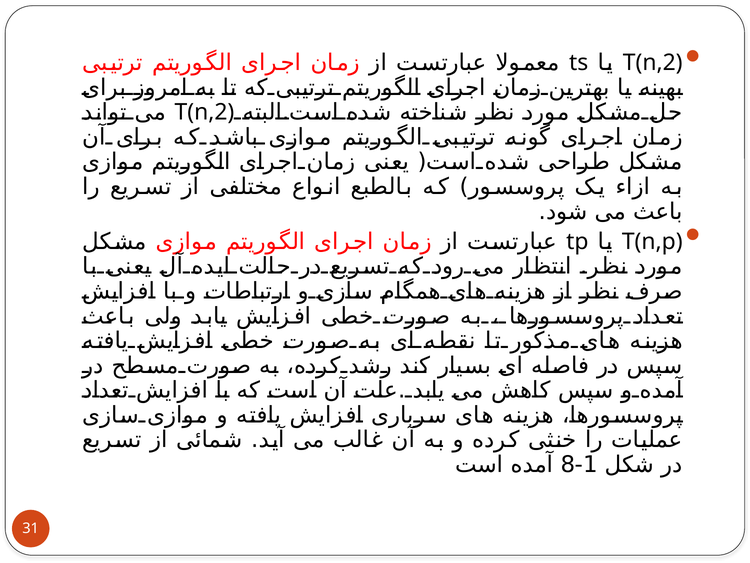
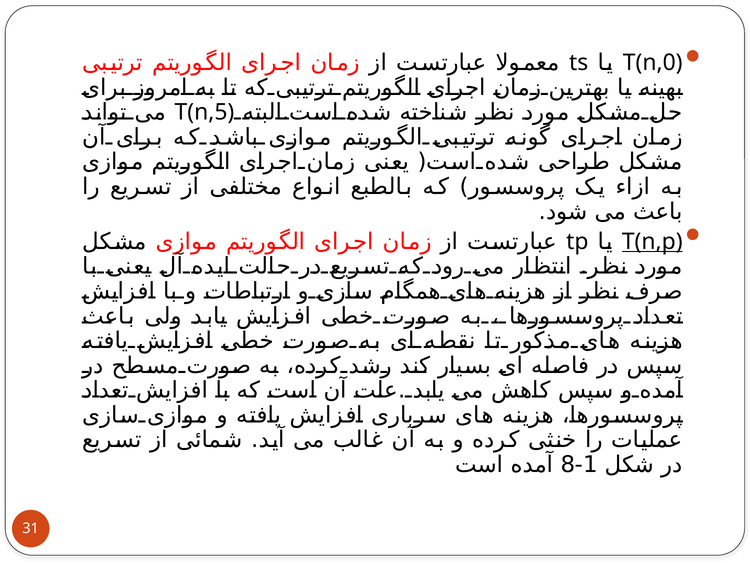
T(n,2 at (653, 63): T(n,2 -> T(n,0
T(n,2 at (204, 112): T(n,2 -> T(n,5
T(n,p underline: none -> present
